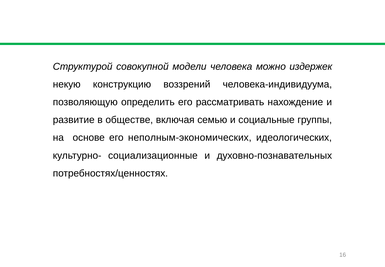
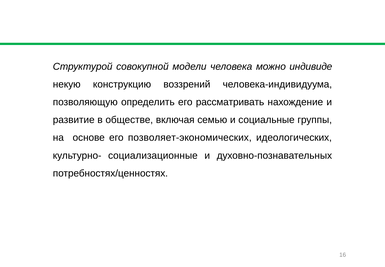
издержек: издержек -> индивиде
неполным-экономических: неполным-экономических -> позволяет-экономических
